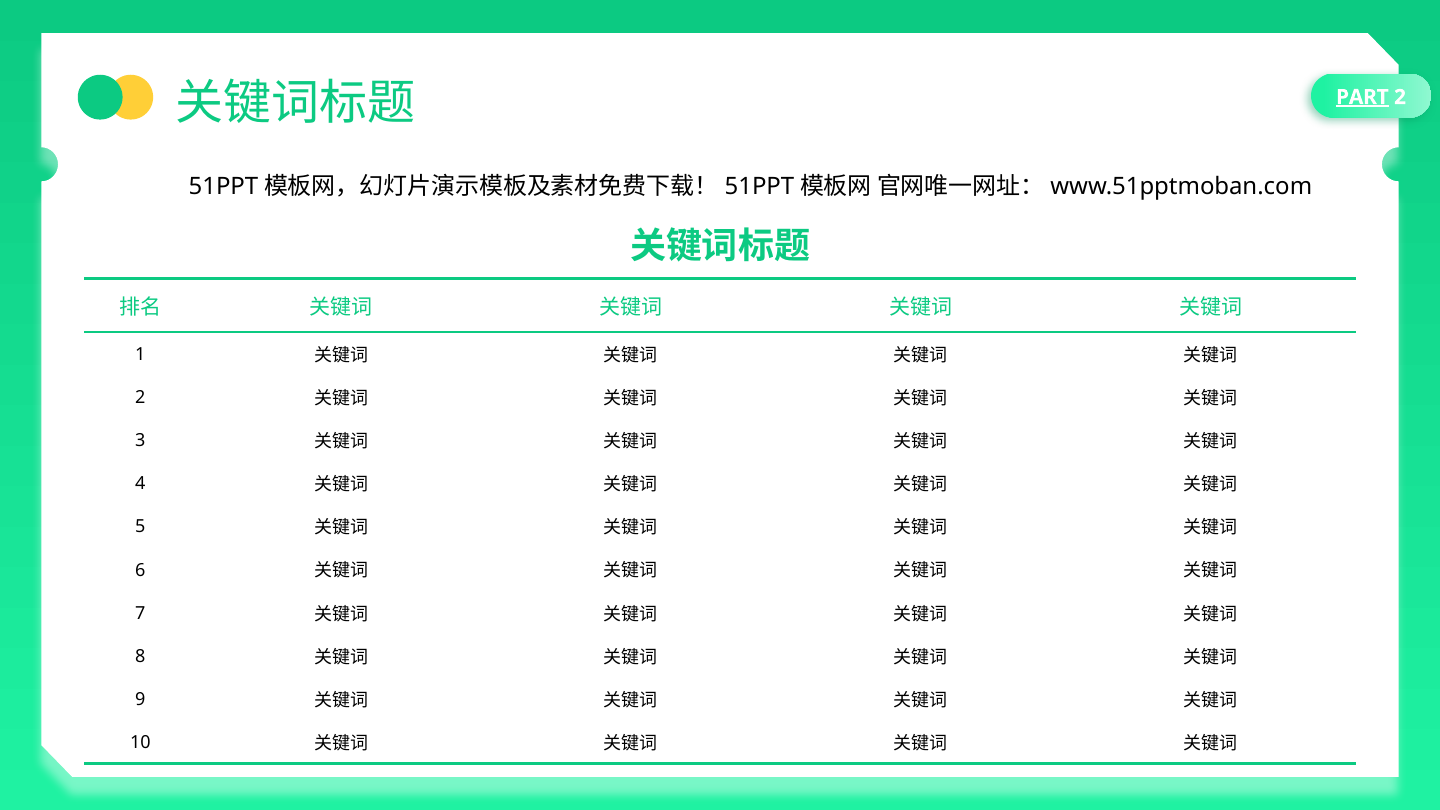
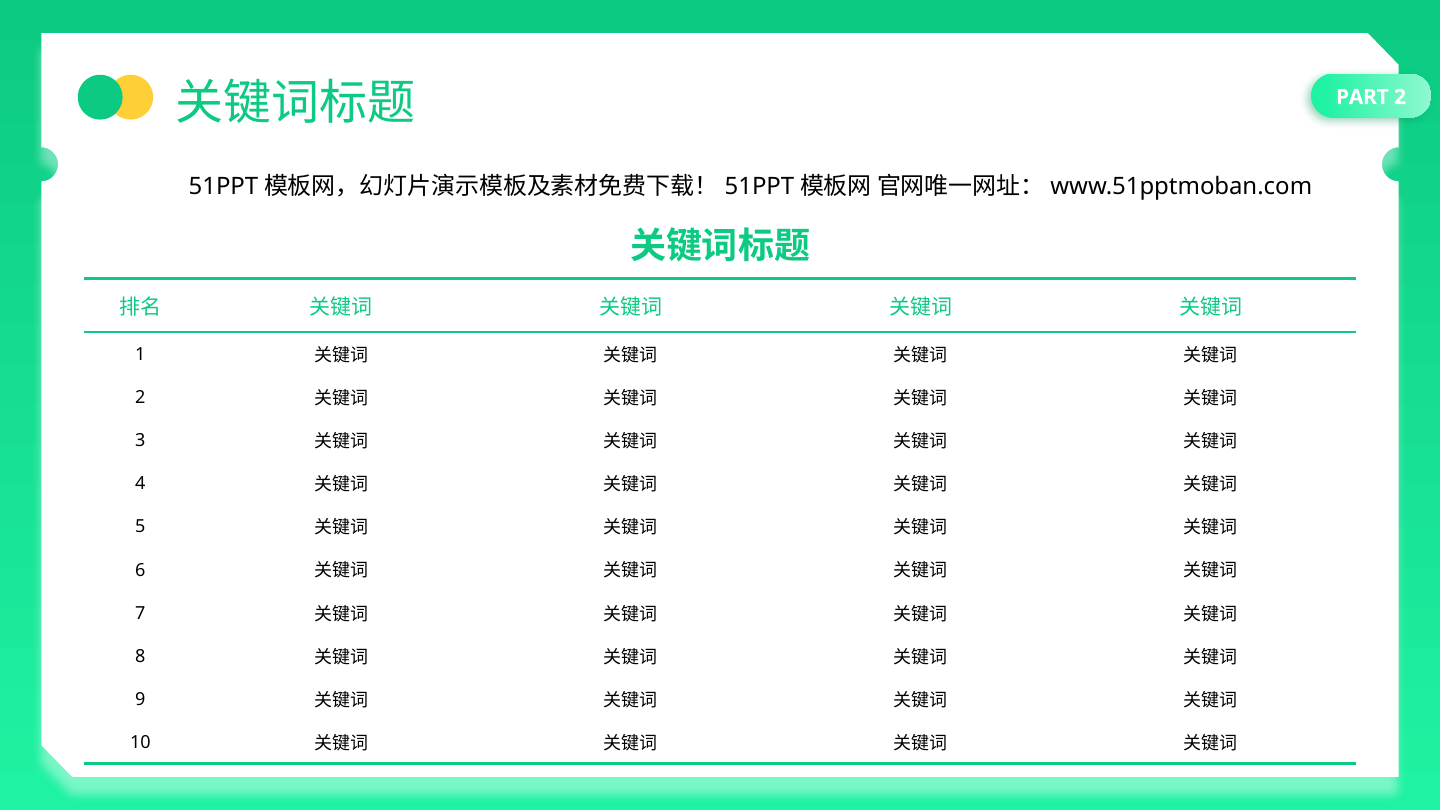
PART underline: present -> none
